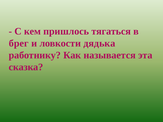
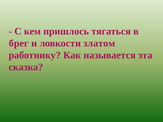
дядька: дядька -> златом
